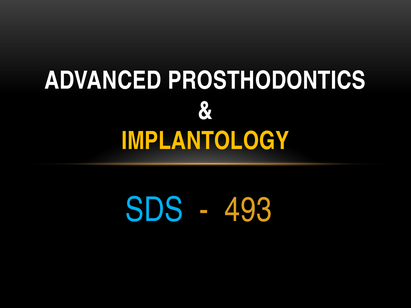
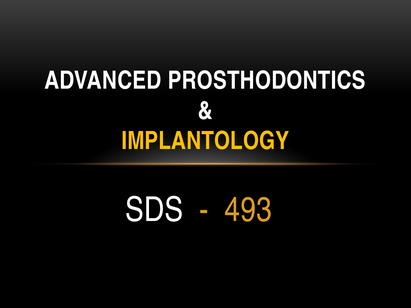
SDS colour: light blue -> white
